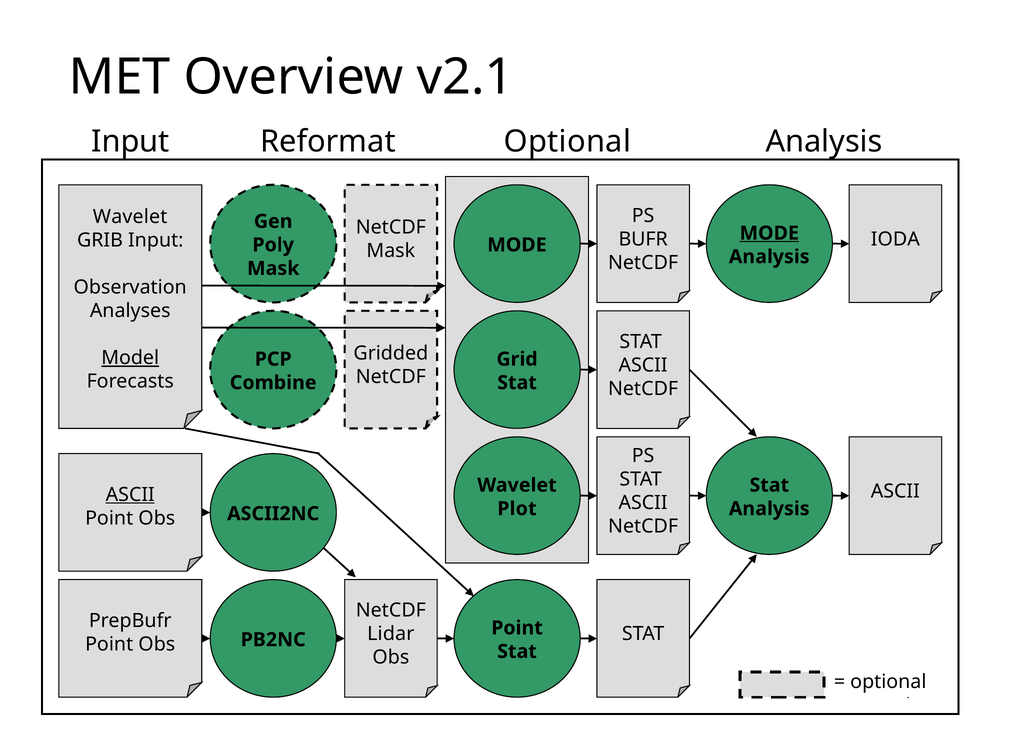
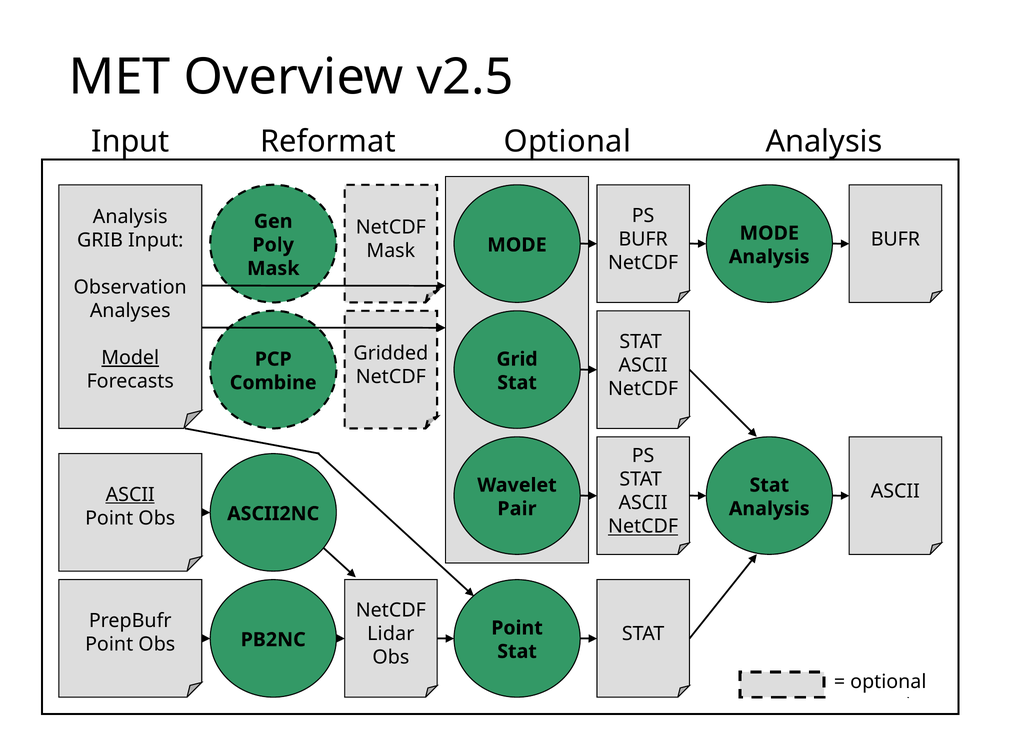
v2.1: v2.1 -> v2.5
Wavelet at (130, 217): Wavelet -> Analysis
MODE at (769, 233) underline: present -> none
IODA at (895, 239): IODA -> BUFR
Plot: Plot -> Pair
NetCDF at (643, 527) underline: none -> present
